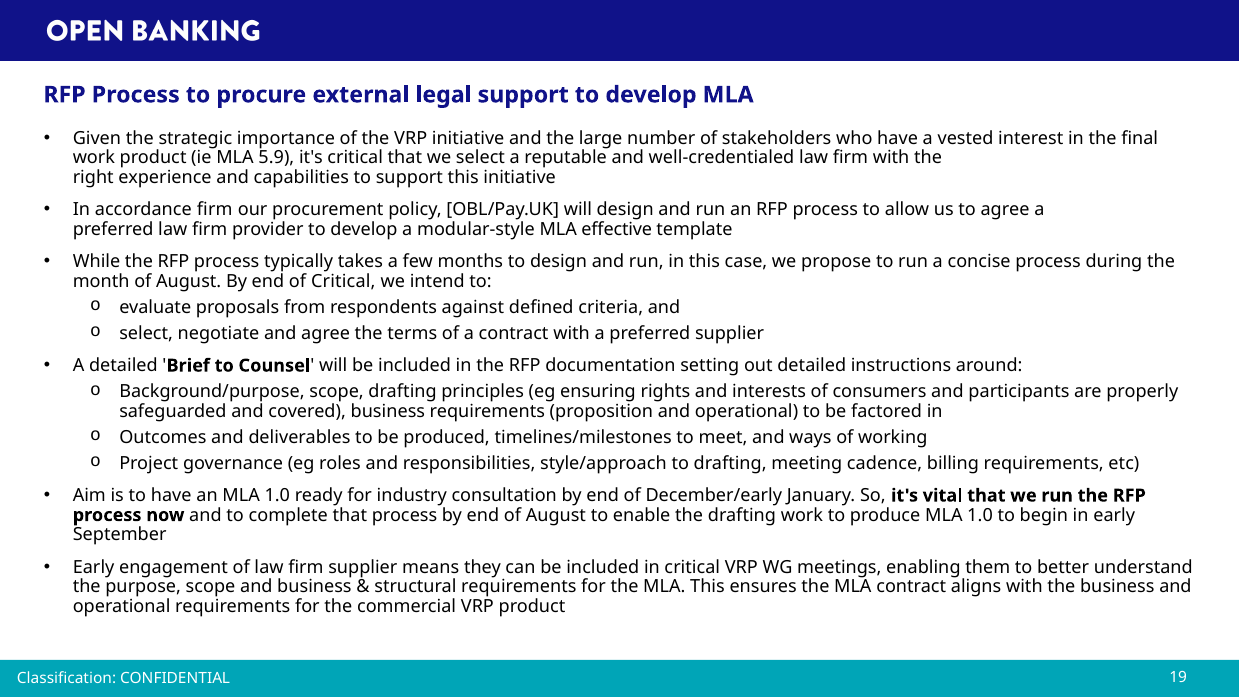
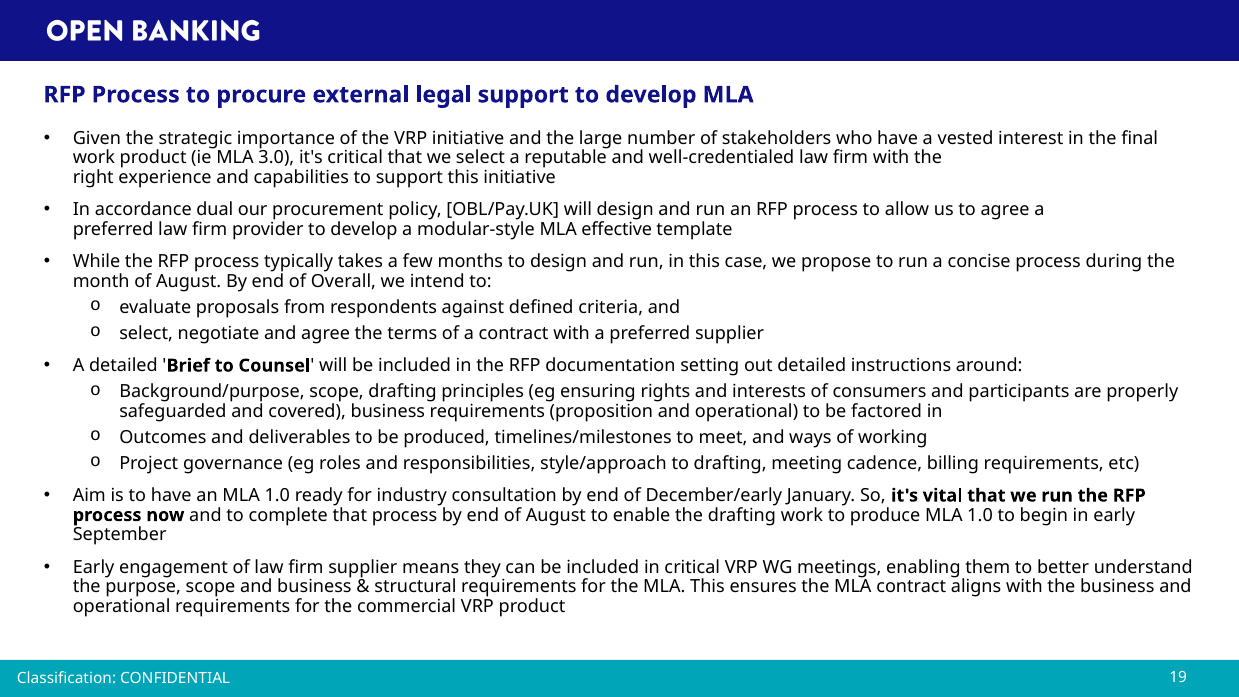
5.9: 5.9 -> 3.0
accordance firm: firm -> dual
of Critical: Critical -> Overall
